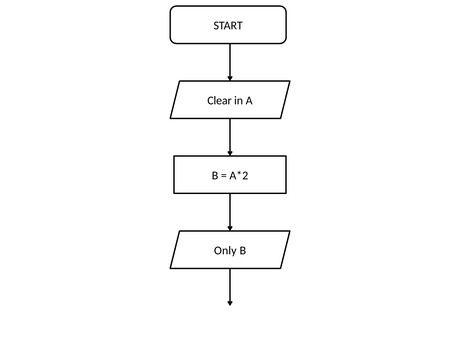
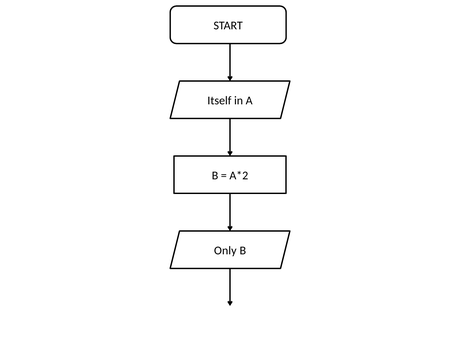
Clear: Clear -> Itself
